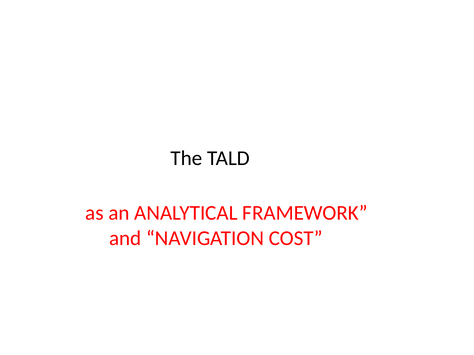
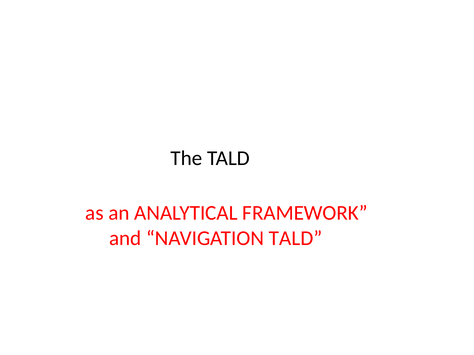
NAVIGATION COST: COST -> TALD
